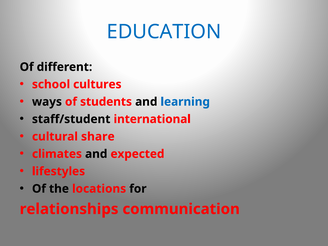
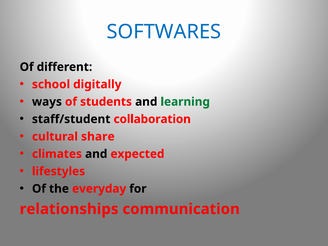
EDUCATION: EDUCATION -> SOFTWARES
cultures: cultures -> digitally
learning colour: blue -> green
international: international -> collaboration
locations: locations -> everyday
